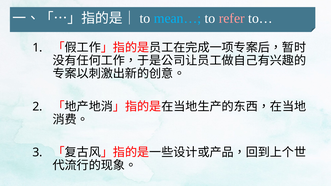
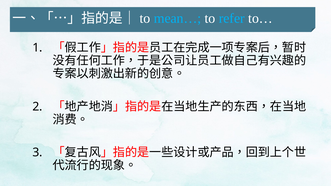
refer colour: pink -> light blue
